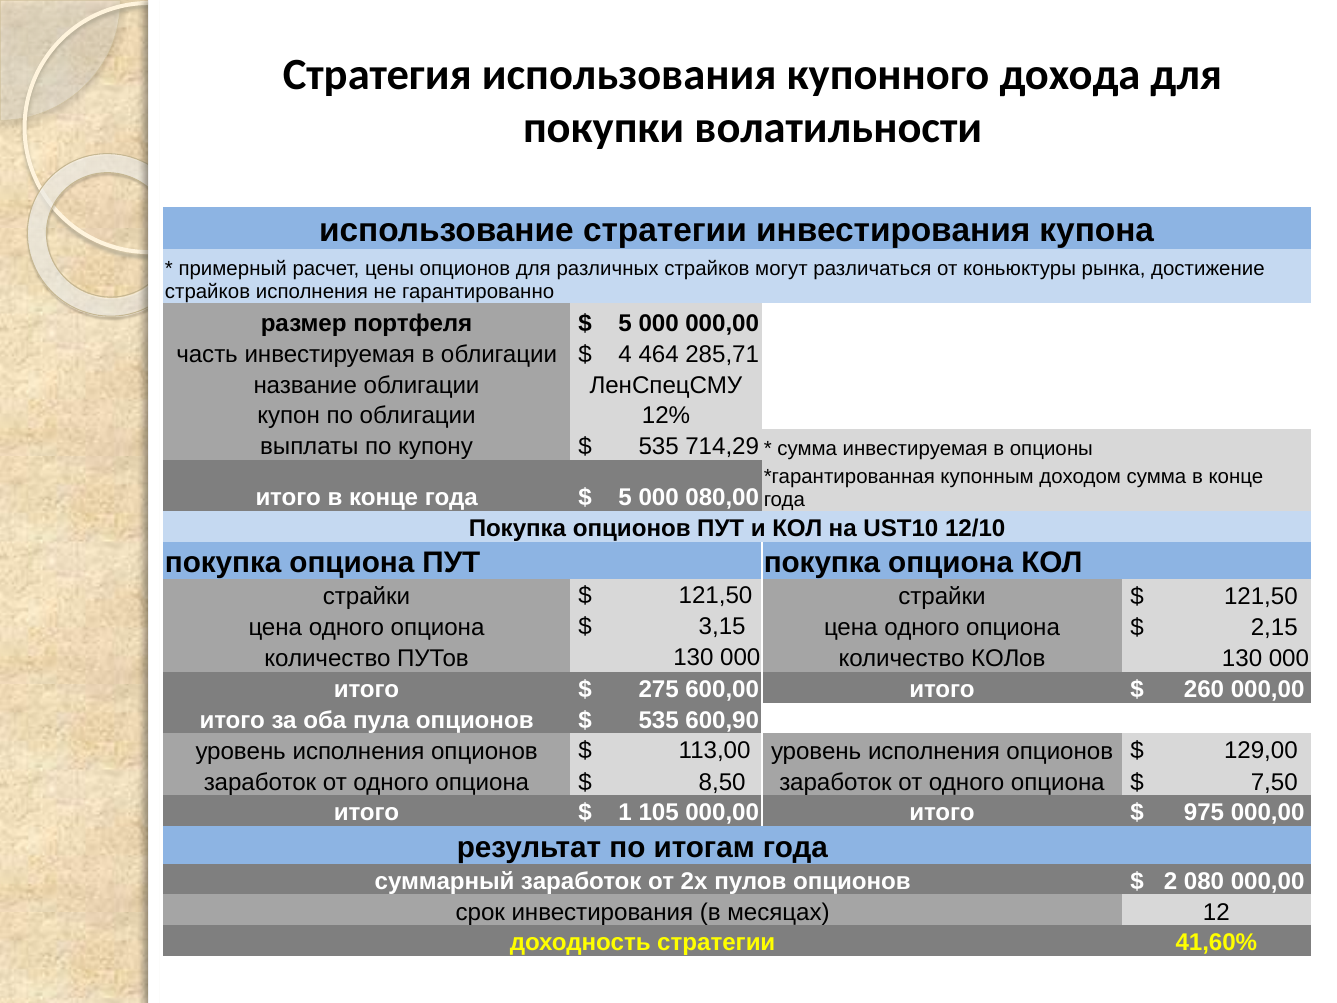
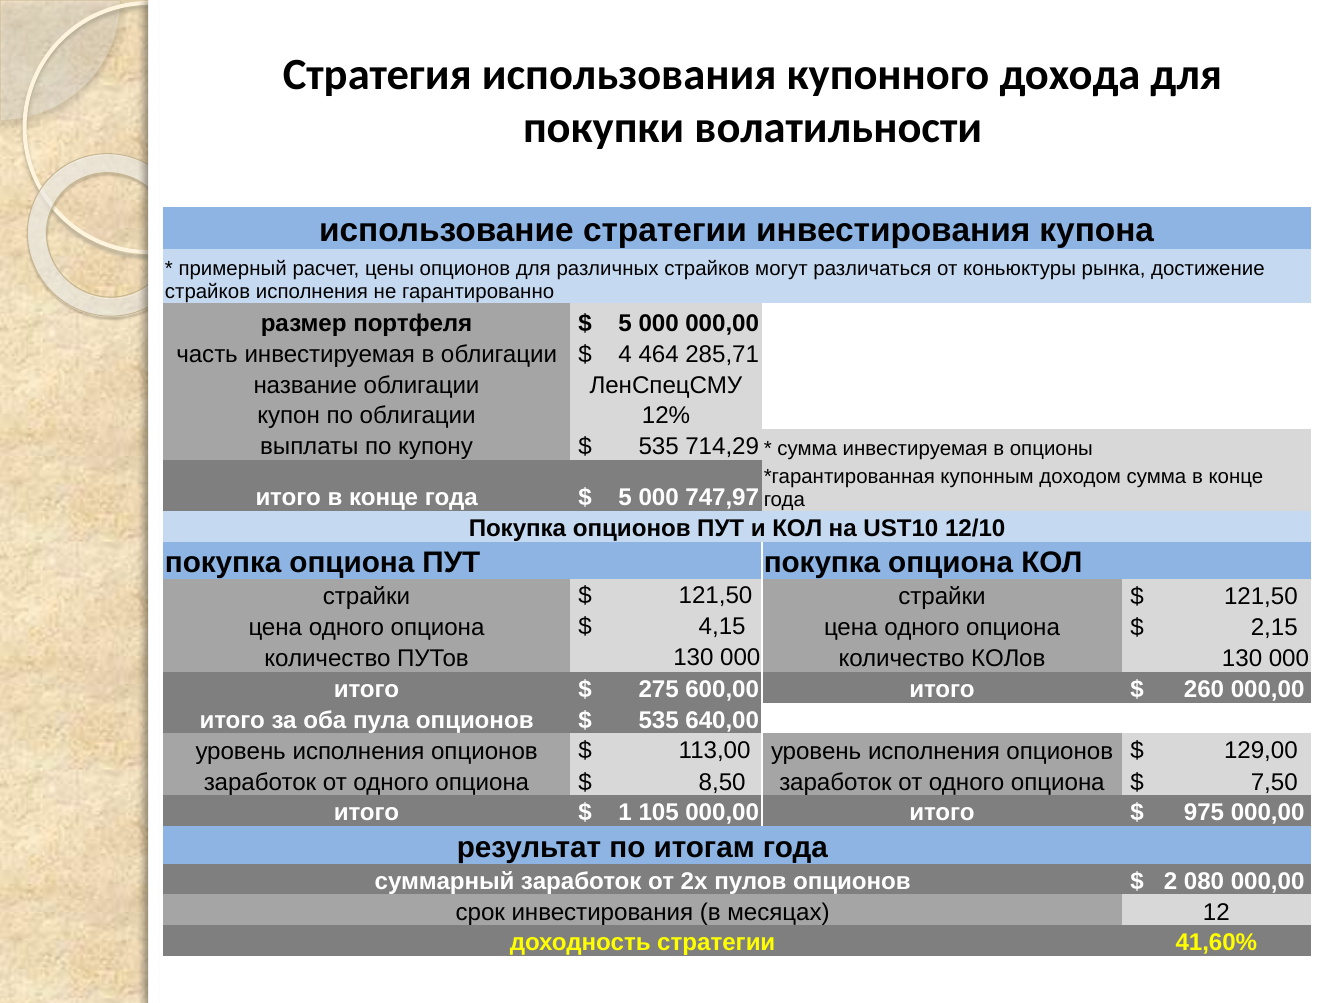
080,00: 080,00 -> 747,97
3,15: 3,15 -> 4,15
600,90: 600,90 -> 640,00
